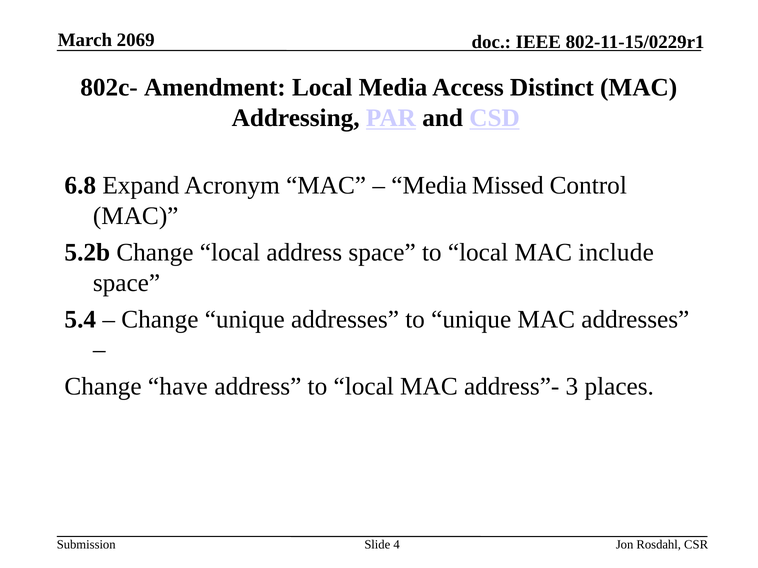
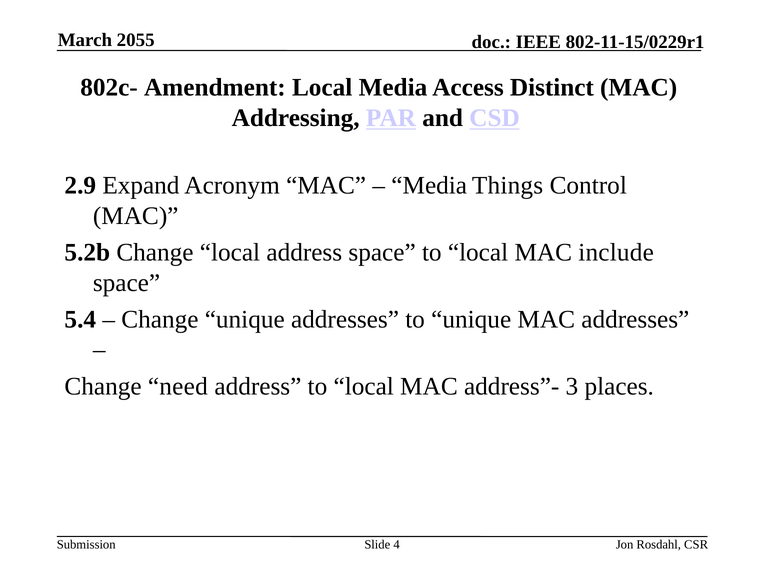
2069: 2069 -> 2055
6.8: 6.8 -> 2.9
Missed: Missed -> Things
have: have -> need
